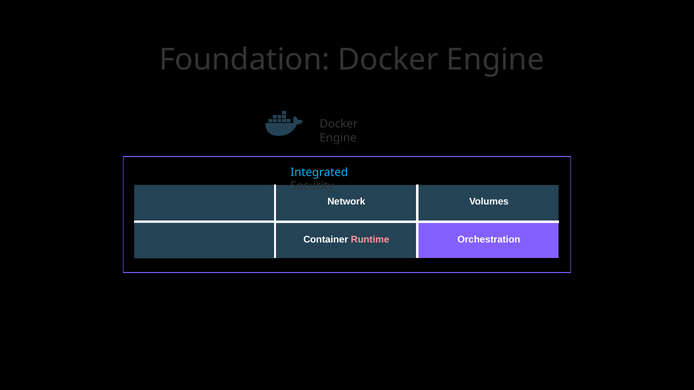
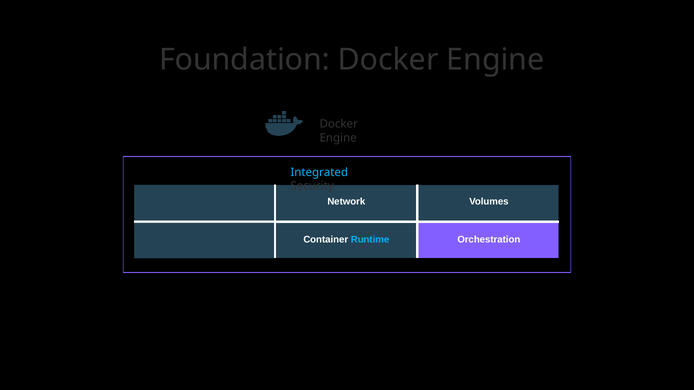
Runtime colour: pink -> light blue
